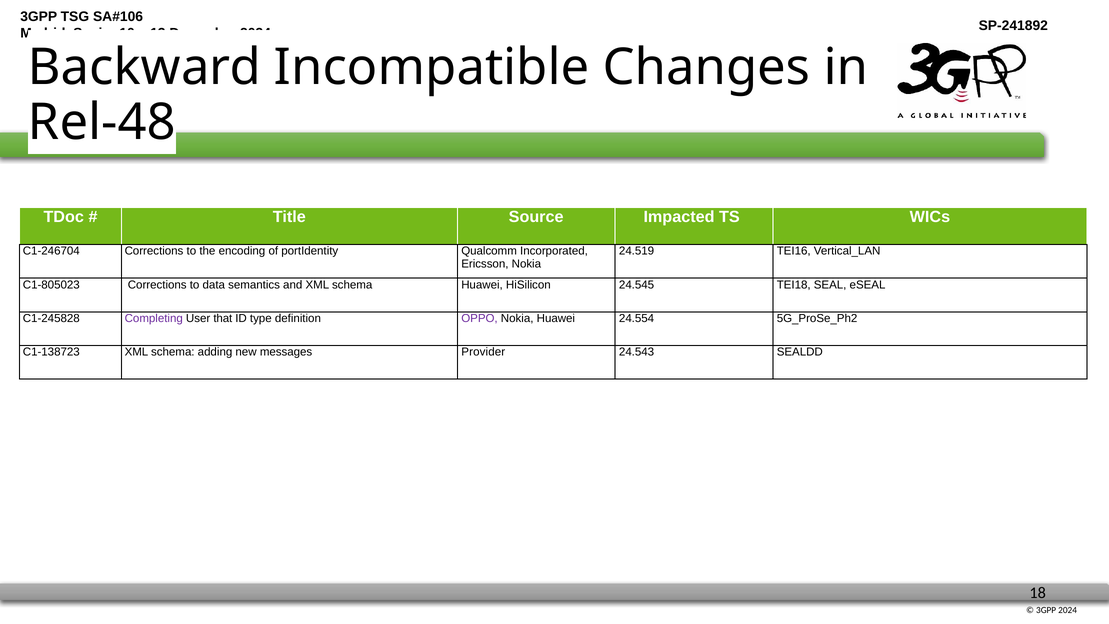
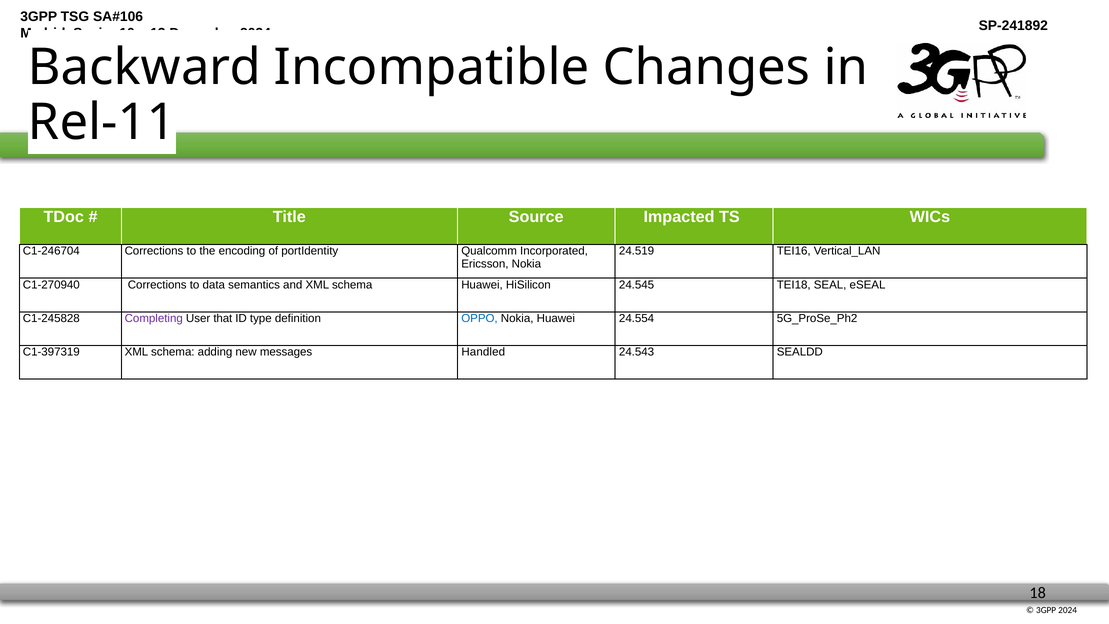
Rel-48: Rel-48 -> Rel-11
C1-805023: C1-805023 -> C1-270940
OPPO colour: purple -> blue
C1-138723: C1-138723 -> C1-397319
Provider: Provider -> Handled
